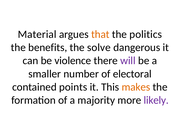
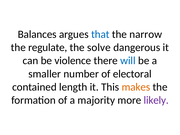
Material: Material -> Balances
that colour: orange -> blue
politics: politics -> narrow
benefits: benefits -> regulate
will colour: purple -> blue
points: points -> length
